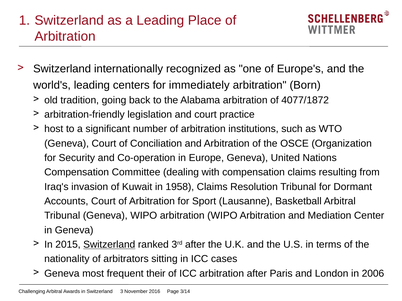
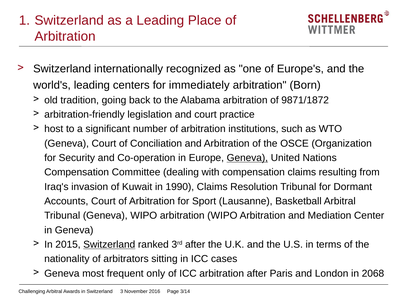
4077/1872: 4077/1872 -> 9871/1872
Geneva at (247, 158) underline: none -> present
1958: 1958 -> 1990
their: their -> only
2006: 2006 -> 2068
